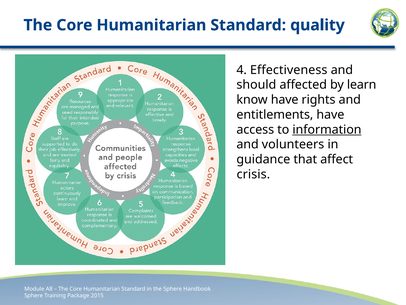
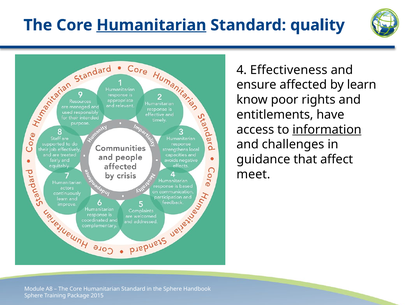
Humanitarian at (151, 25) underline: none -> present
should: should -> ensure
know have: have -> poor
volunteers: volunteers -> challenges
crisis: crisis -> meet
